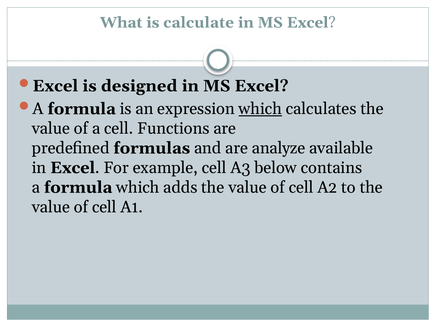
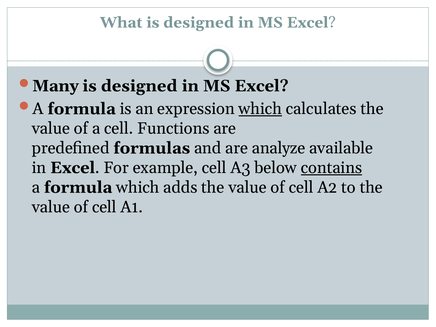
What is calculate: calculate -> designed
Excel at (55, 86): Excel -> Many
contains underline: none -> present
